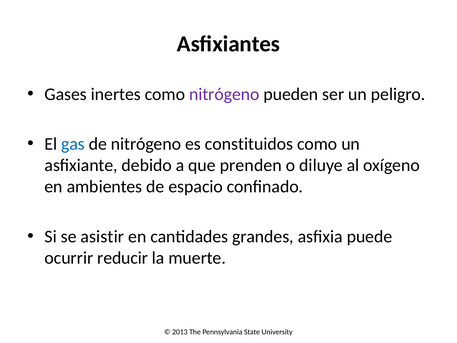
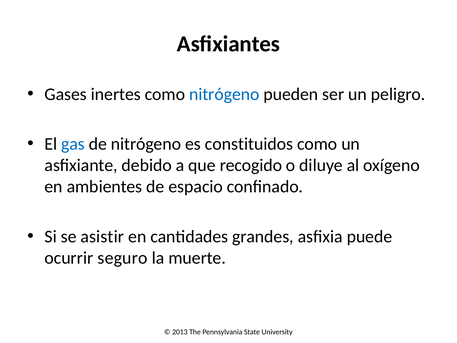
nitrógeno at (224, 94) colour: purple -> blue
prenden: prenden -> recogido
reducir: reducir -> seguro
